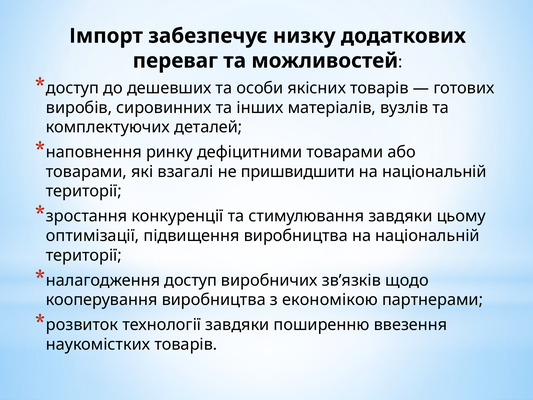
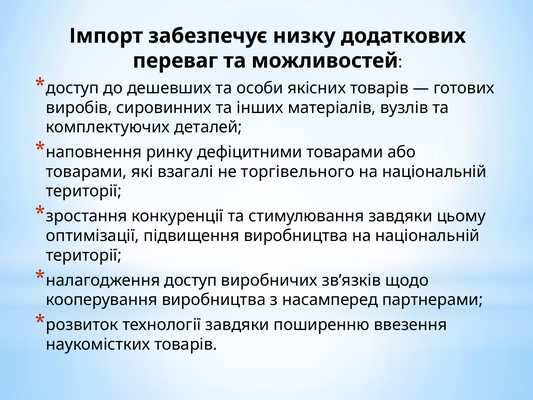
пришвидшити: пришвидшити -> торгівельного
економікою: економікою -> насамперед
